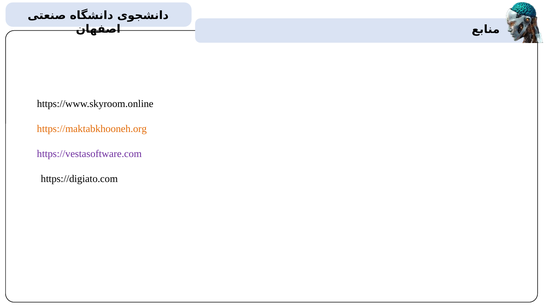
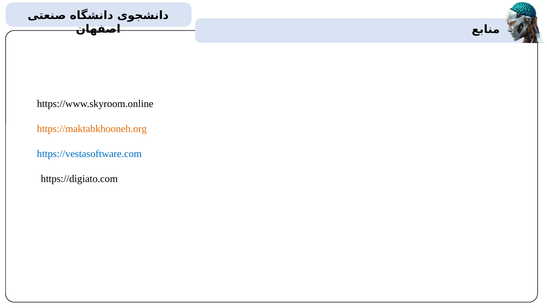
https://vestasoftware.com colour: purple -> blue
